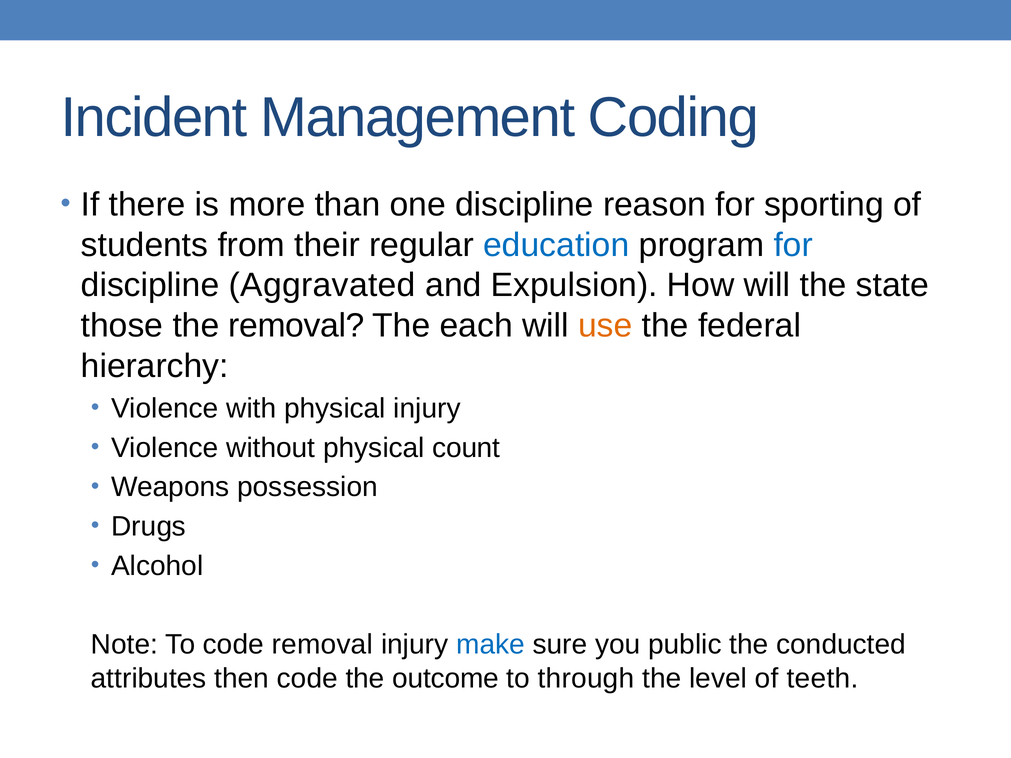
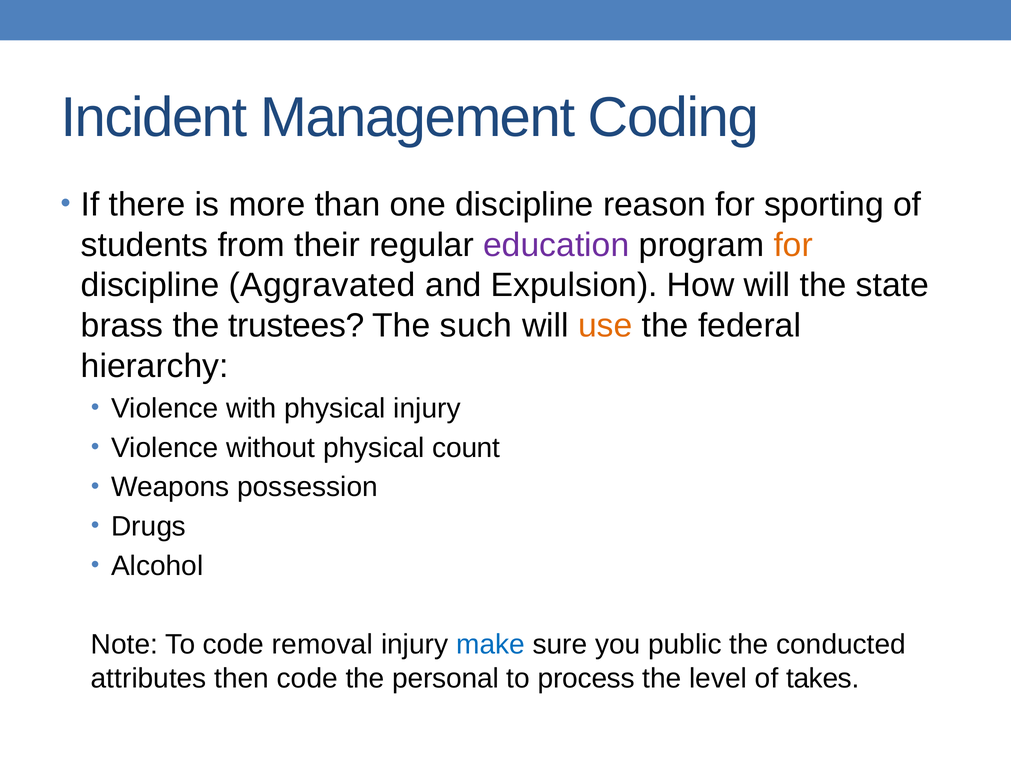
education colour: blue -> purple
for at (793, 245) colour: blue -> orange
those: those -> brass
the removal: removal -> trustees
each: each -> such
outcome: outcome -> personal
through: through -> process
teeth: teeth -> takes
